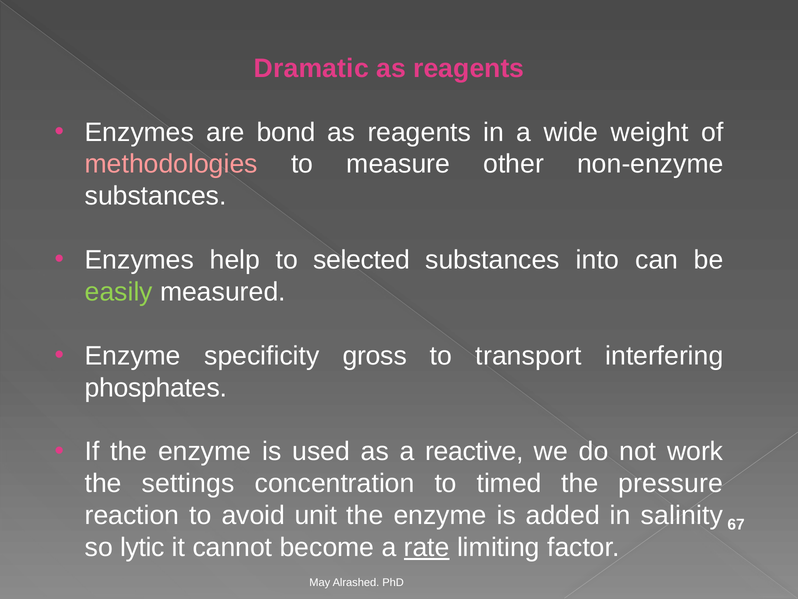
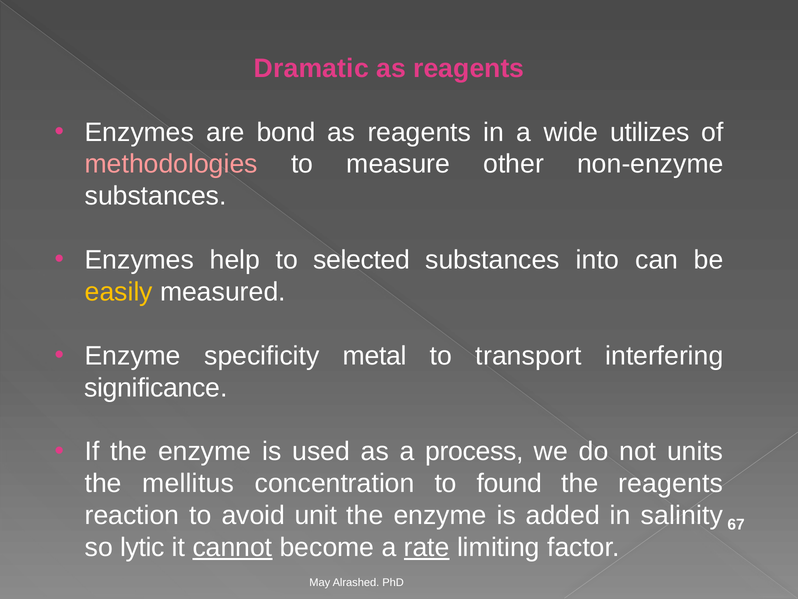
weight: weight -> utilizes
easily colour: light green -> yellow
gross: gross -> metal
phosphates: phosphates -> significance
reactive: reactive -> process
work: work -> units
settings: settings -> mellitus
timed: timed -> found
the pressure: pressure -> reagents
cannot underline: none -> present
